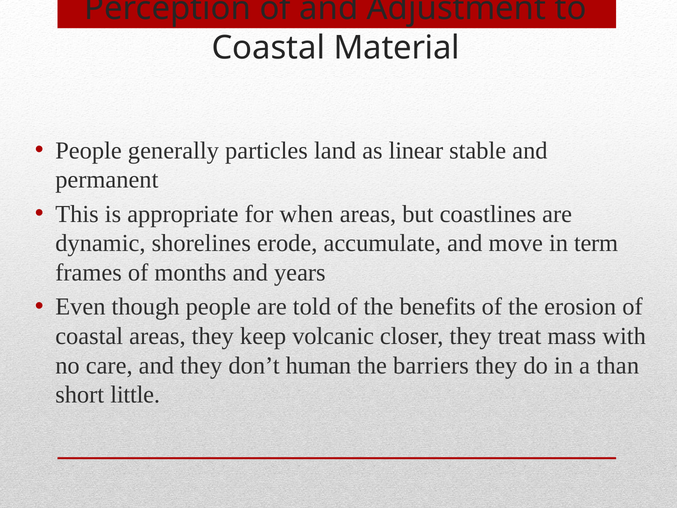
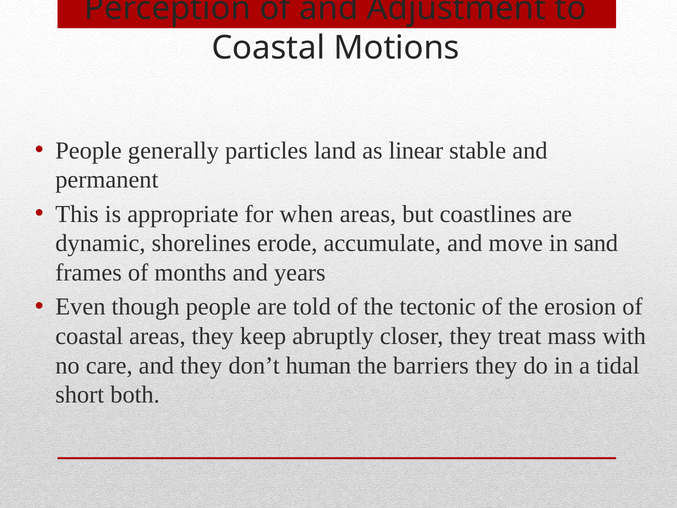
Material: Material -> Motions
term: term -> sand
benefits: benefits -> tectonic
volcanic: volcanic -> abruptly
than: than -> tidal
little: little -> both
